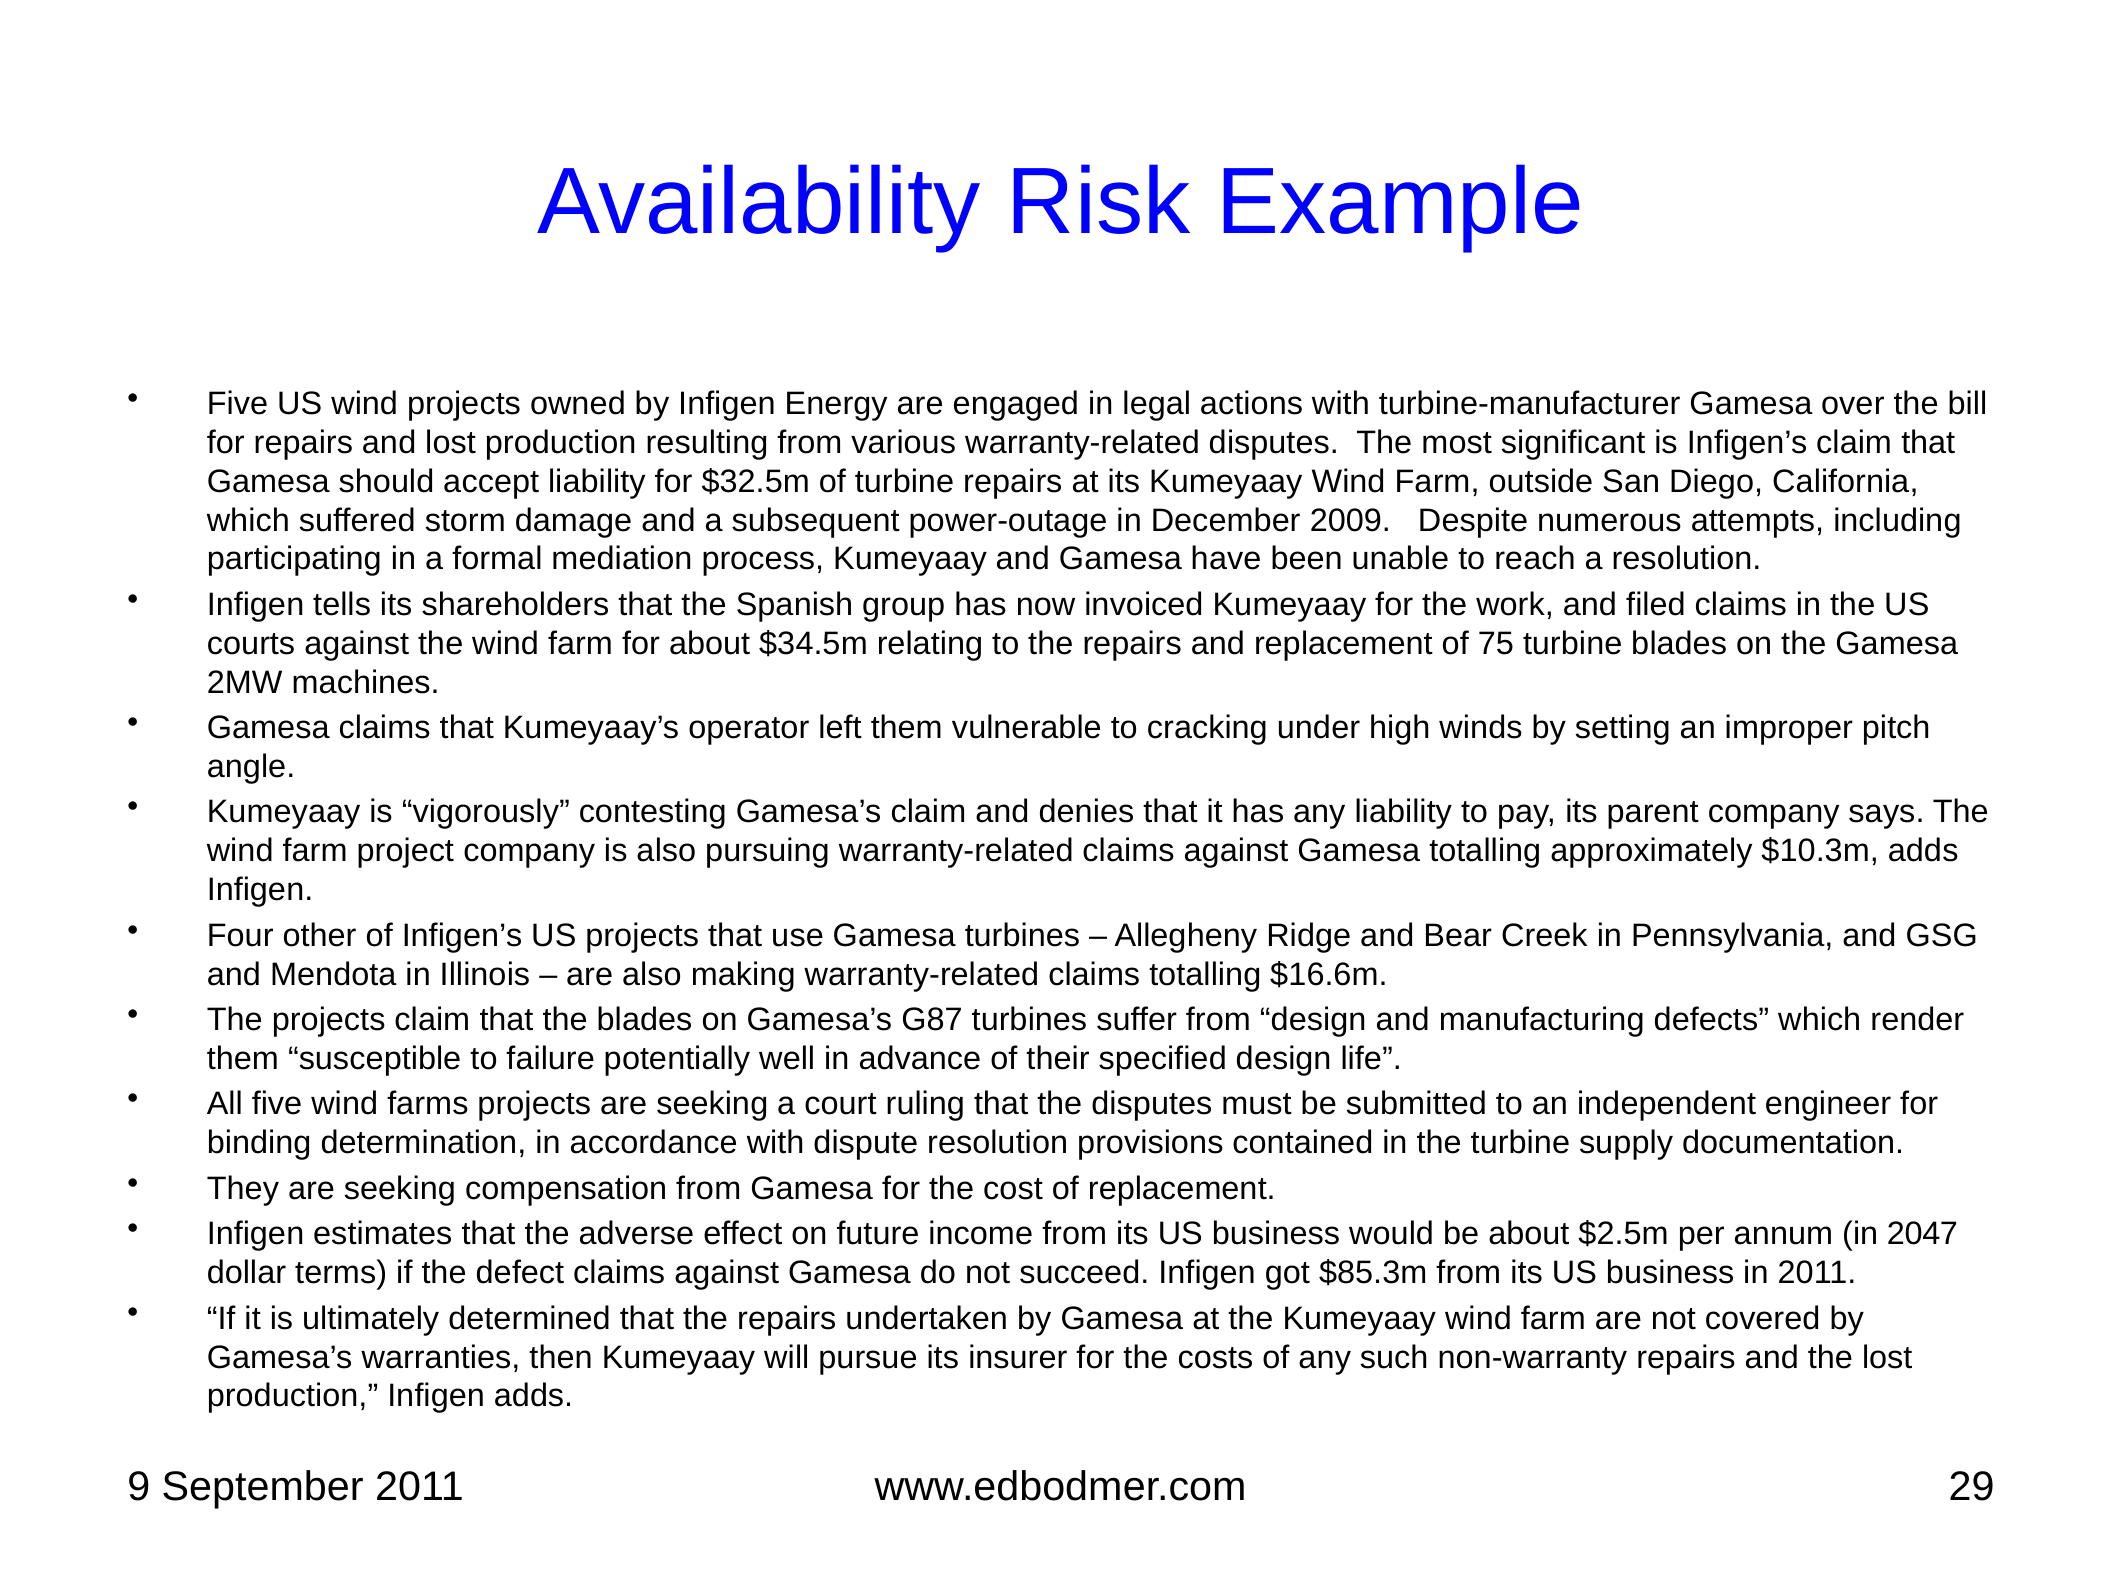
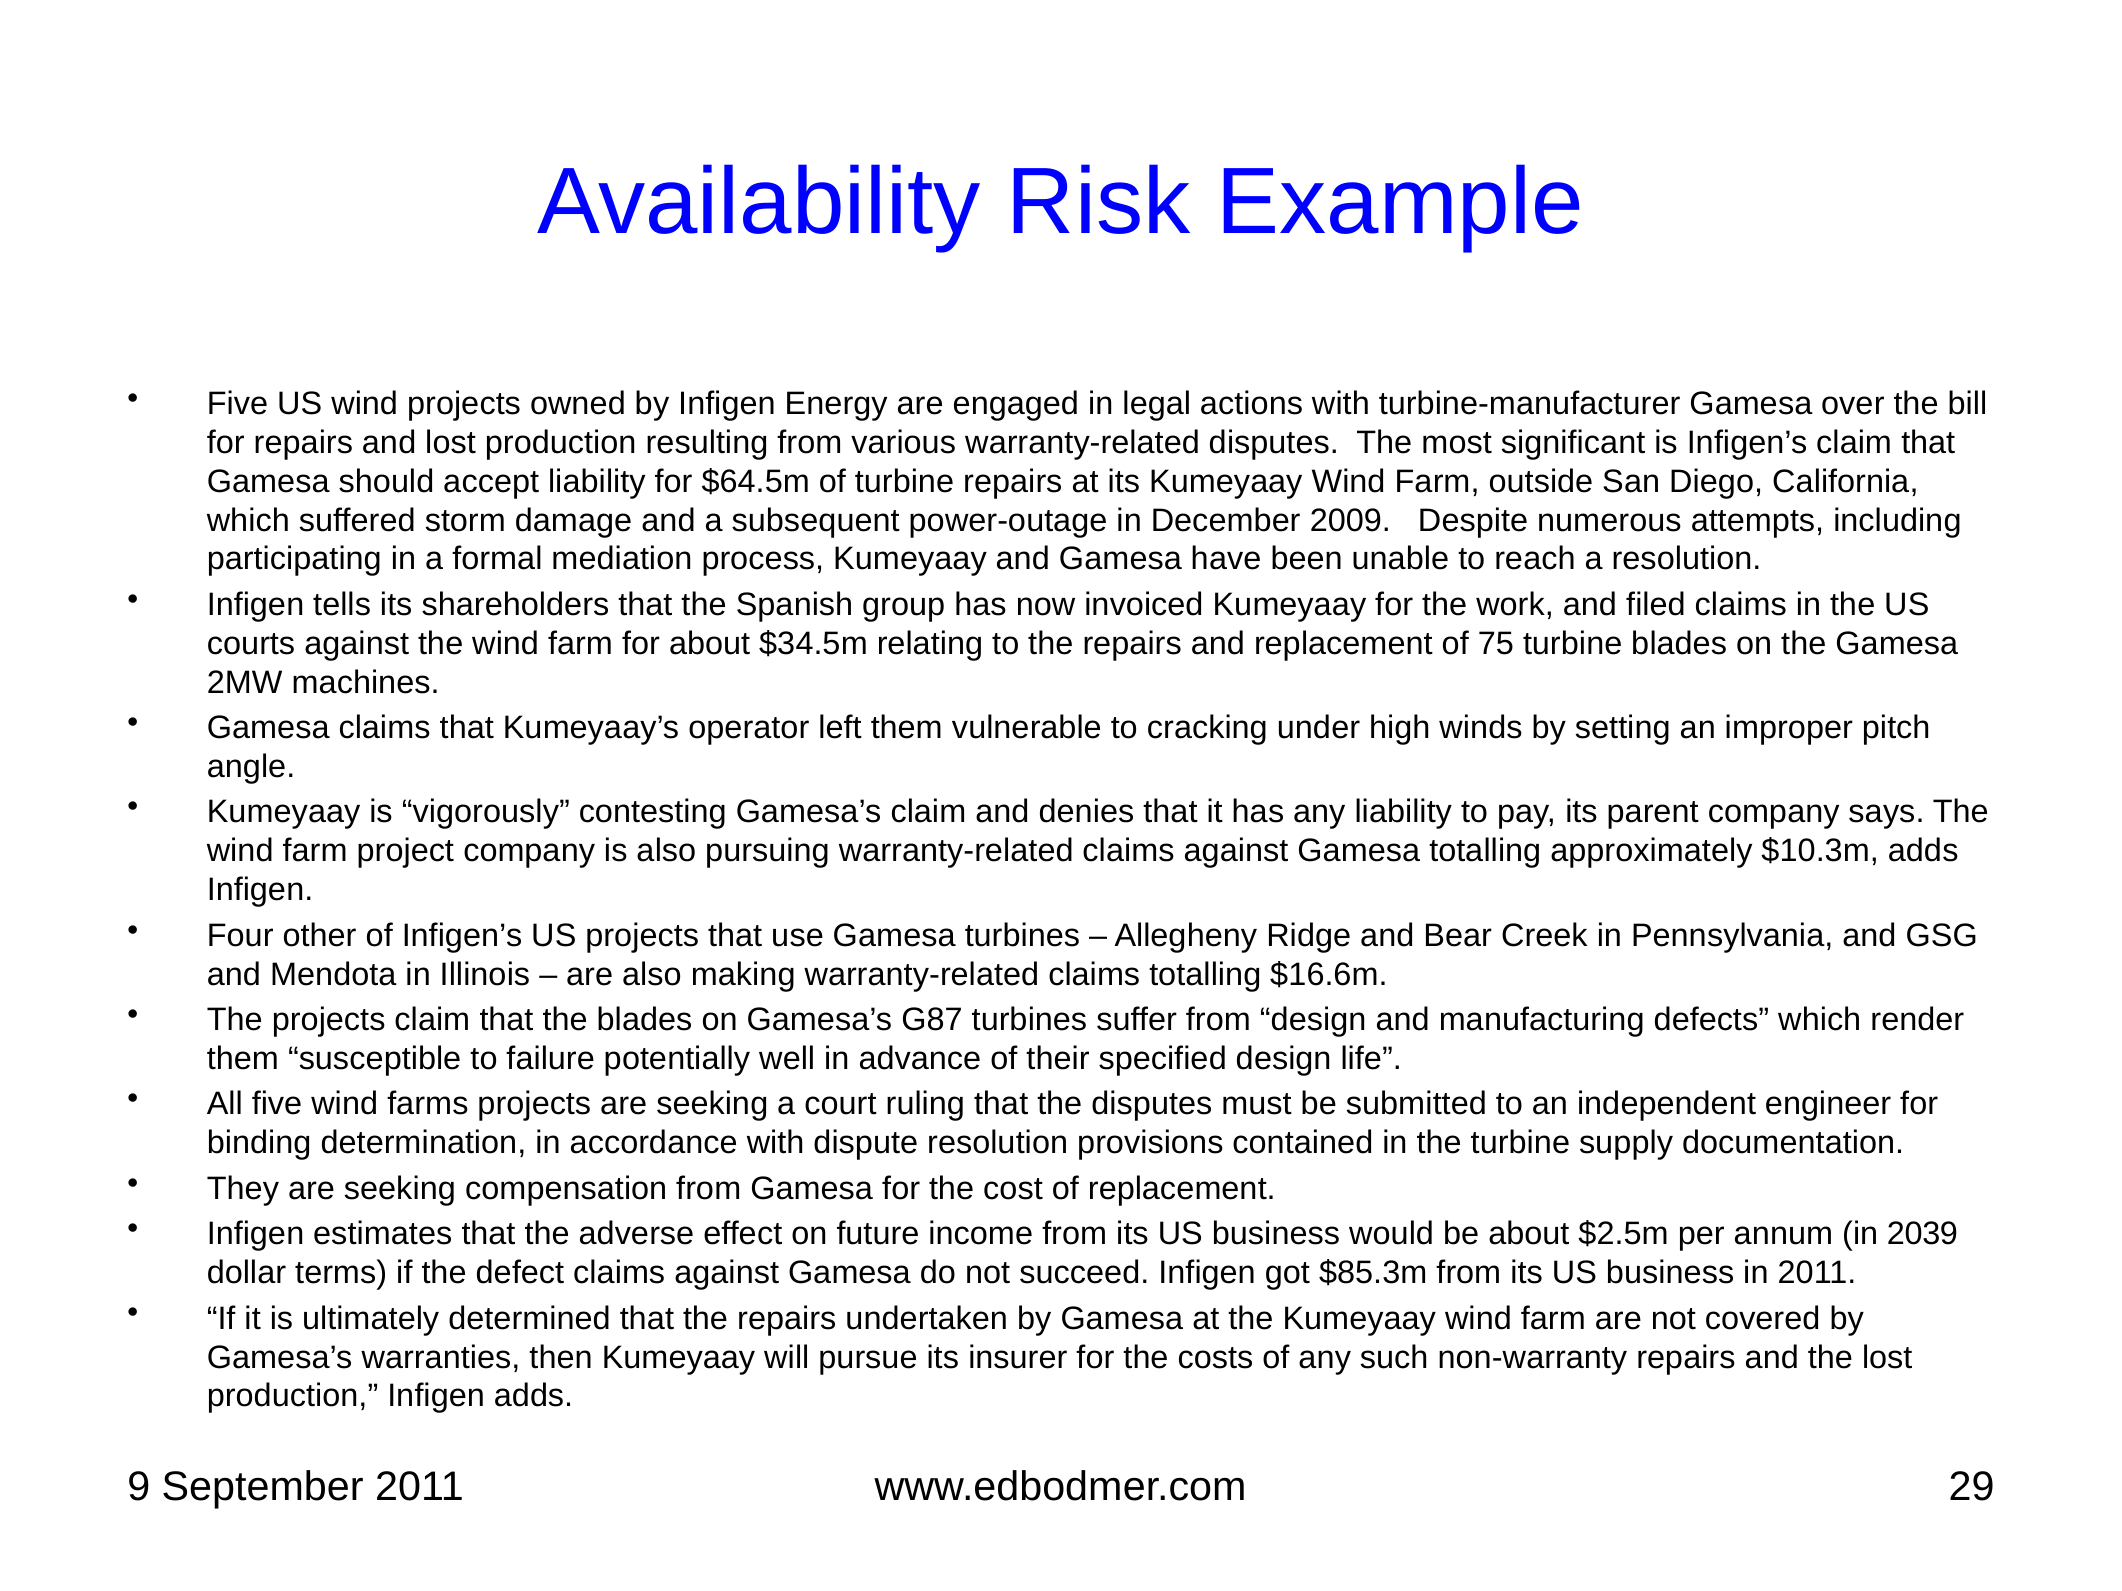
$32.5m: $32.5m -> $64.5m
2047: 2047 -> 2039
